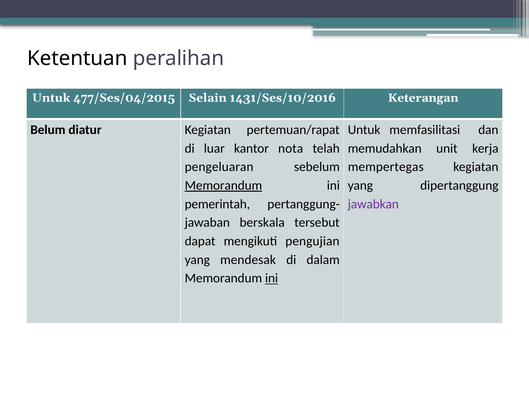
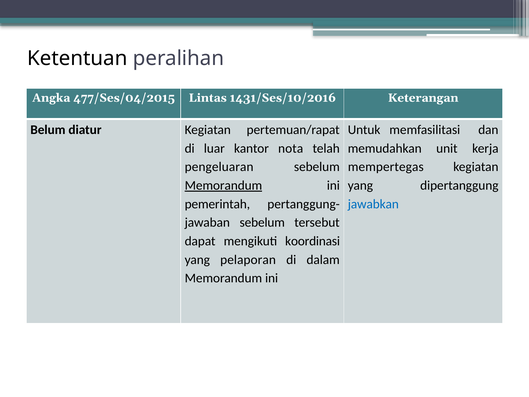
Untuk at (51, 98): Untuk -> Angka
Selain: Selain -> Lintas
jawabkan colour: purple -> blue
berskala at (262, 222): berskala -> sebelum
pengujian: pengujian -> koordinasi
mendesak: mendesak -> pelaporan
ini at (272, 278) underline: present -> none
